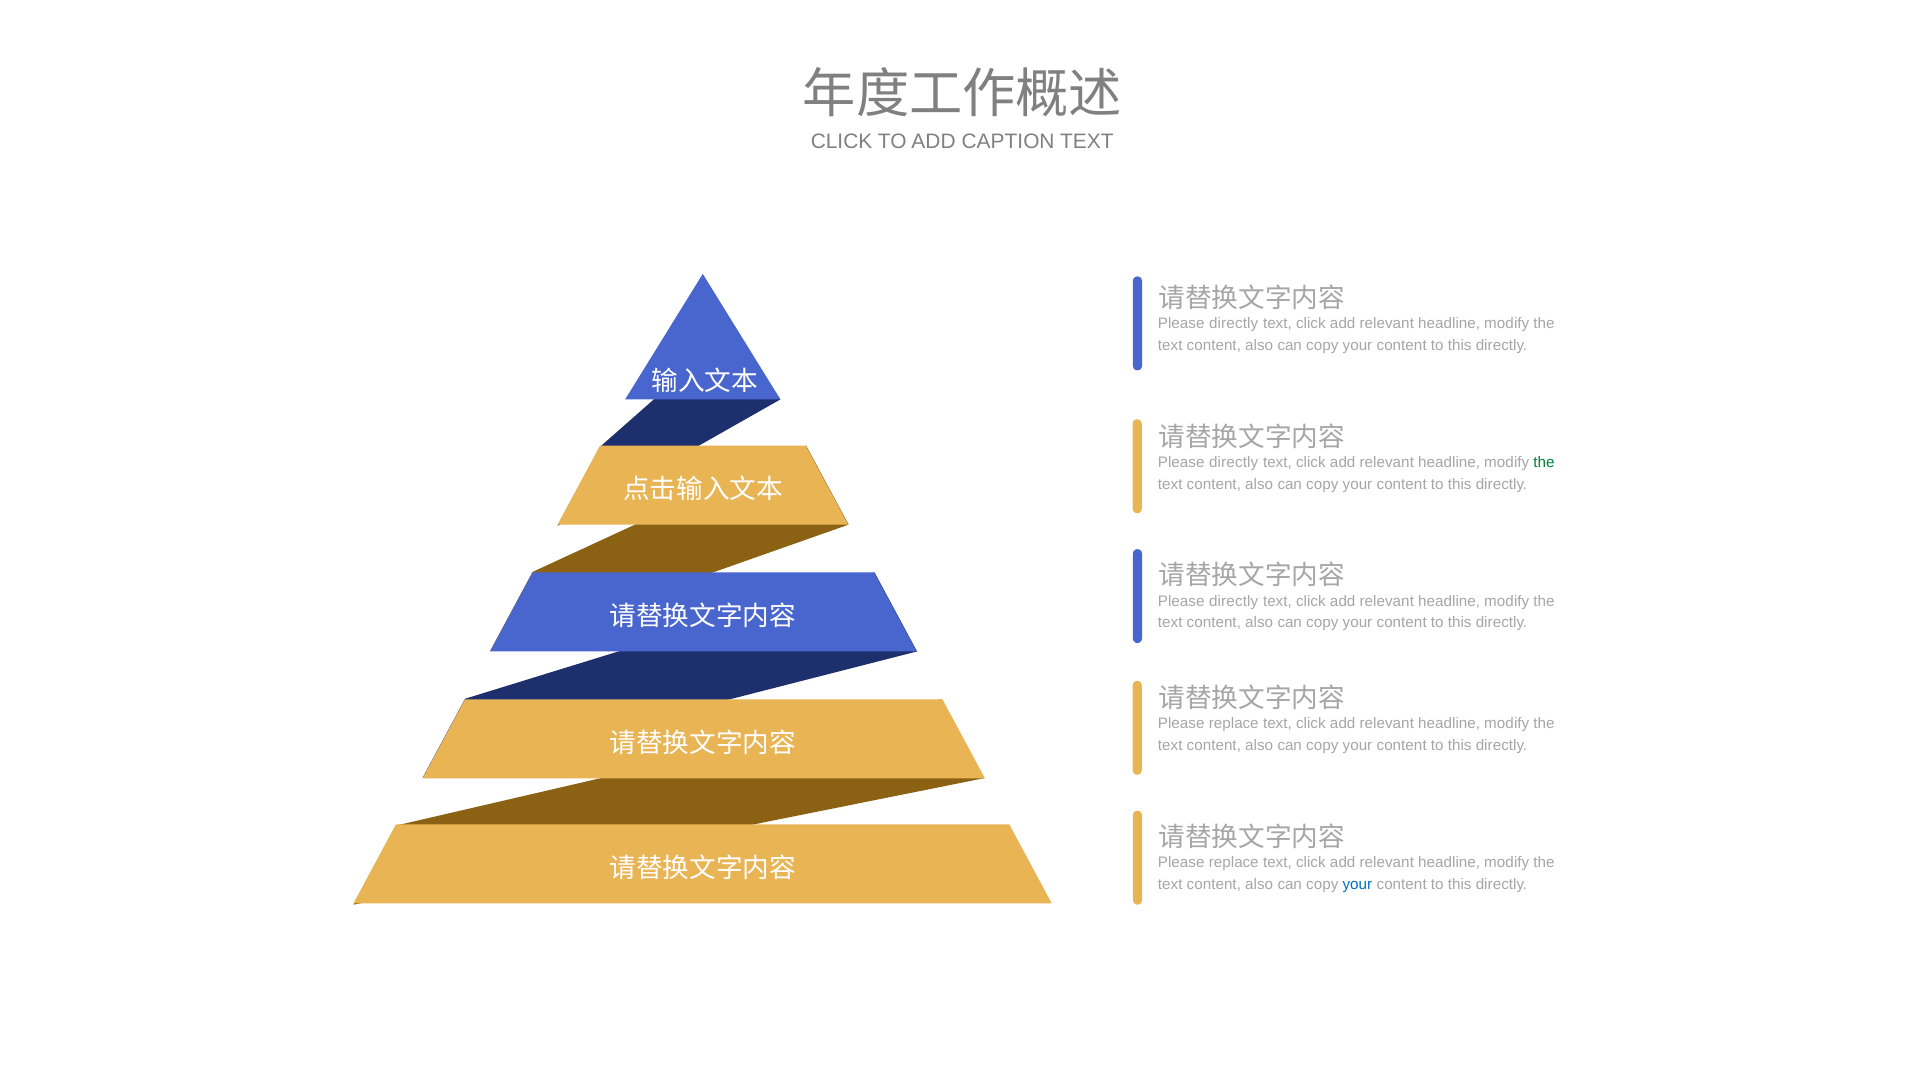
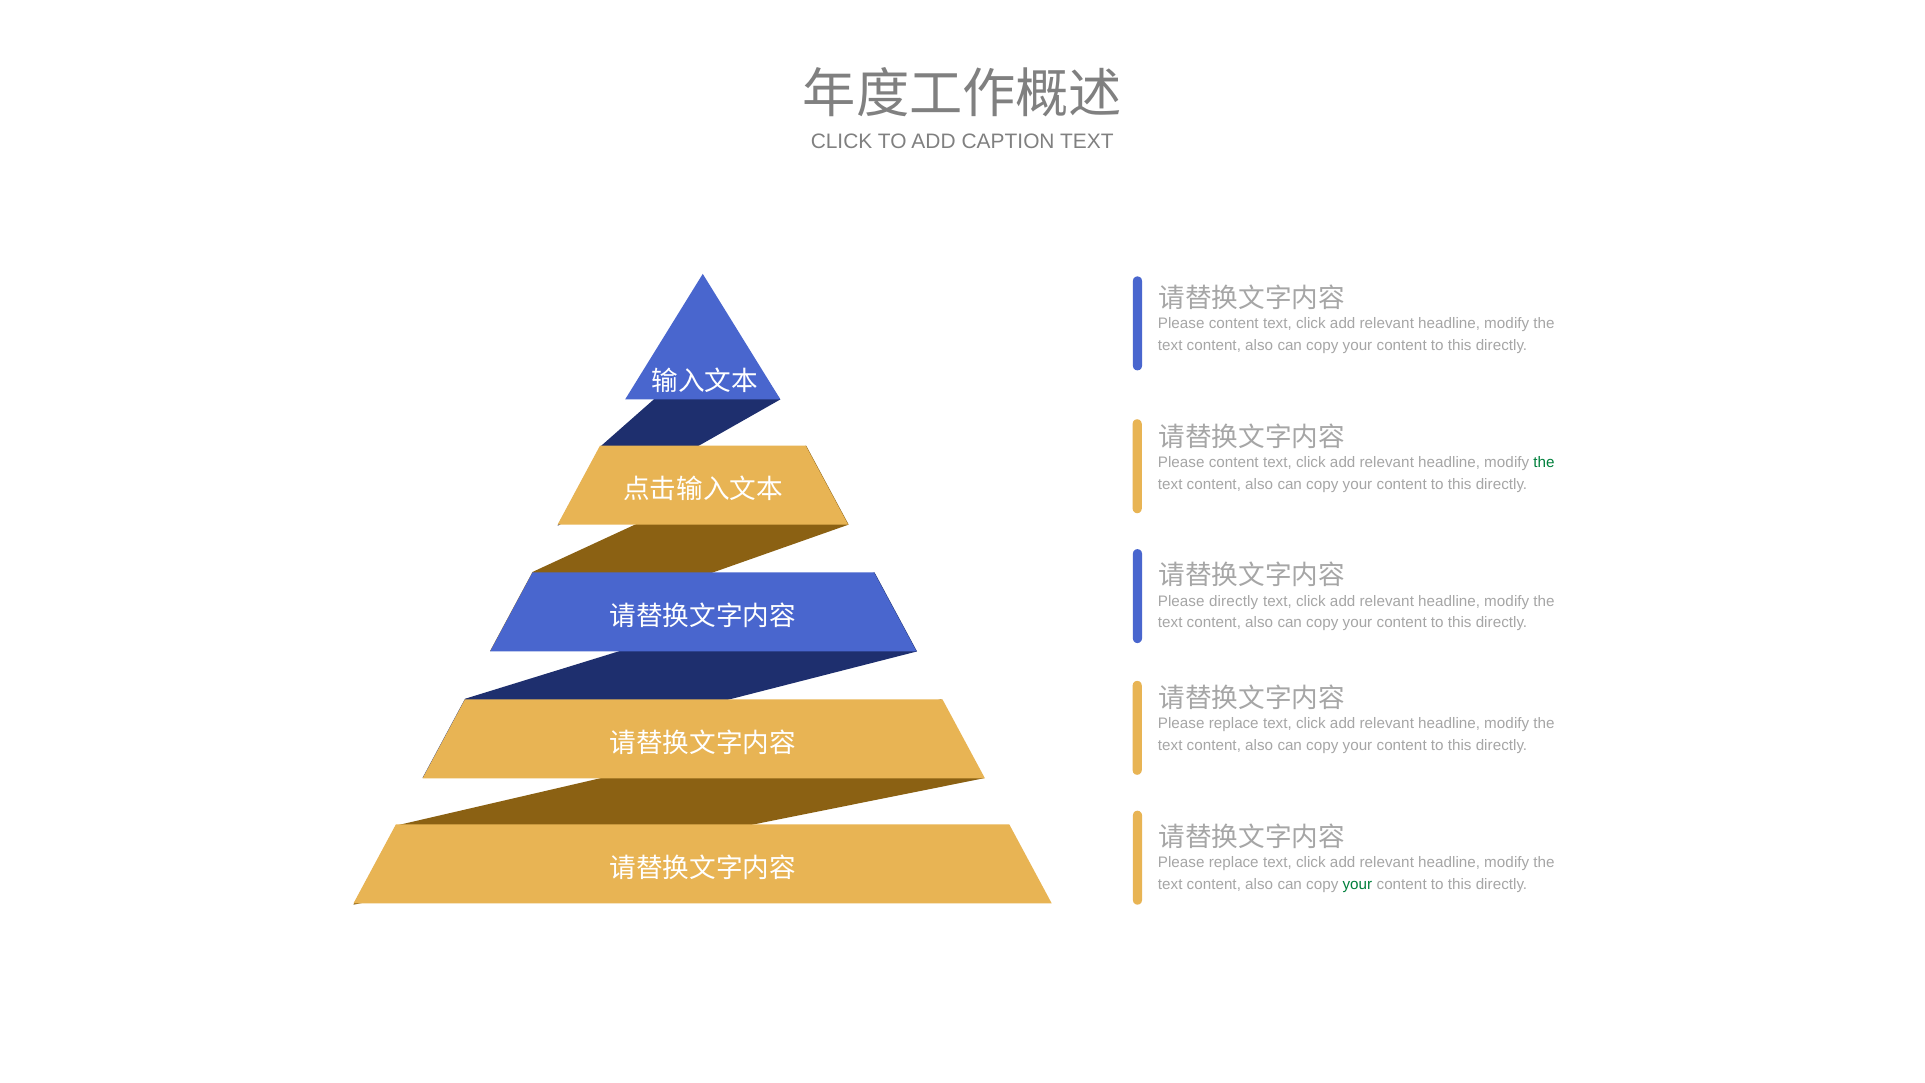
directly at (1234, 323): directly -> content
directly at (1234, 462): directly -> content
your at (1357, 884) colour: blue -> green
